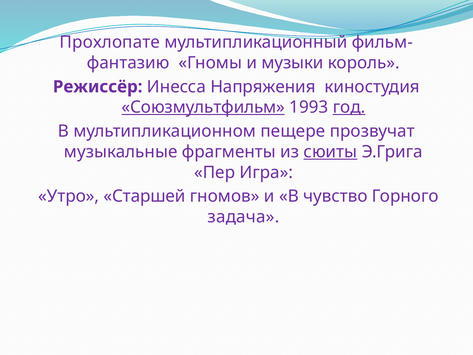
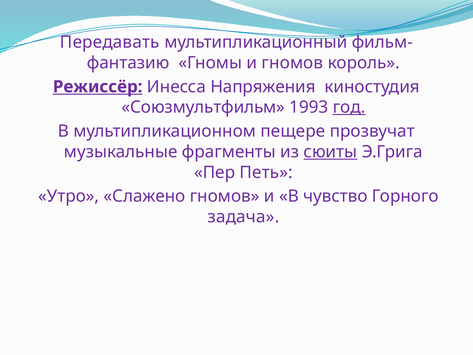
Прохлопате: Прохлопате -> Передавать
и музыки: музыки -> гномов
Режиссёр underline: none -> present
Союзмультфильм underline: present -> none
Игра: Игра -> Петь
Старшей: Старшей -> Слажено
